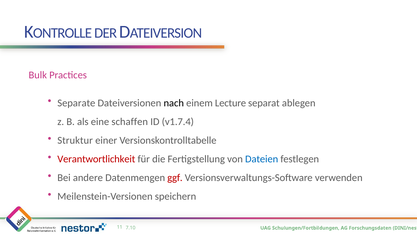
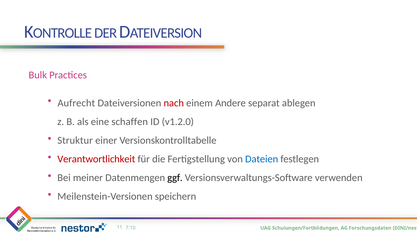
Separate: Separate -> Aufrecht
nach colour: black -> red
Lecture: Lecture -> Andere
v1.7.4: v1.7.4 -> v1.2.0
andere: andere -> meiner
ggf colour: red -> black
